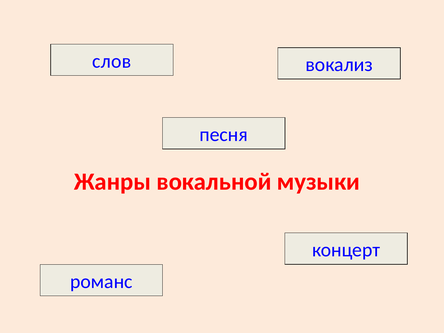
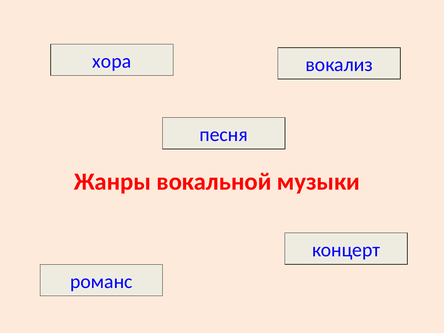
слов: слов -> хора
